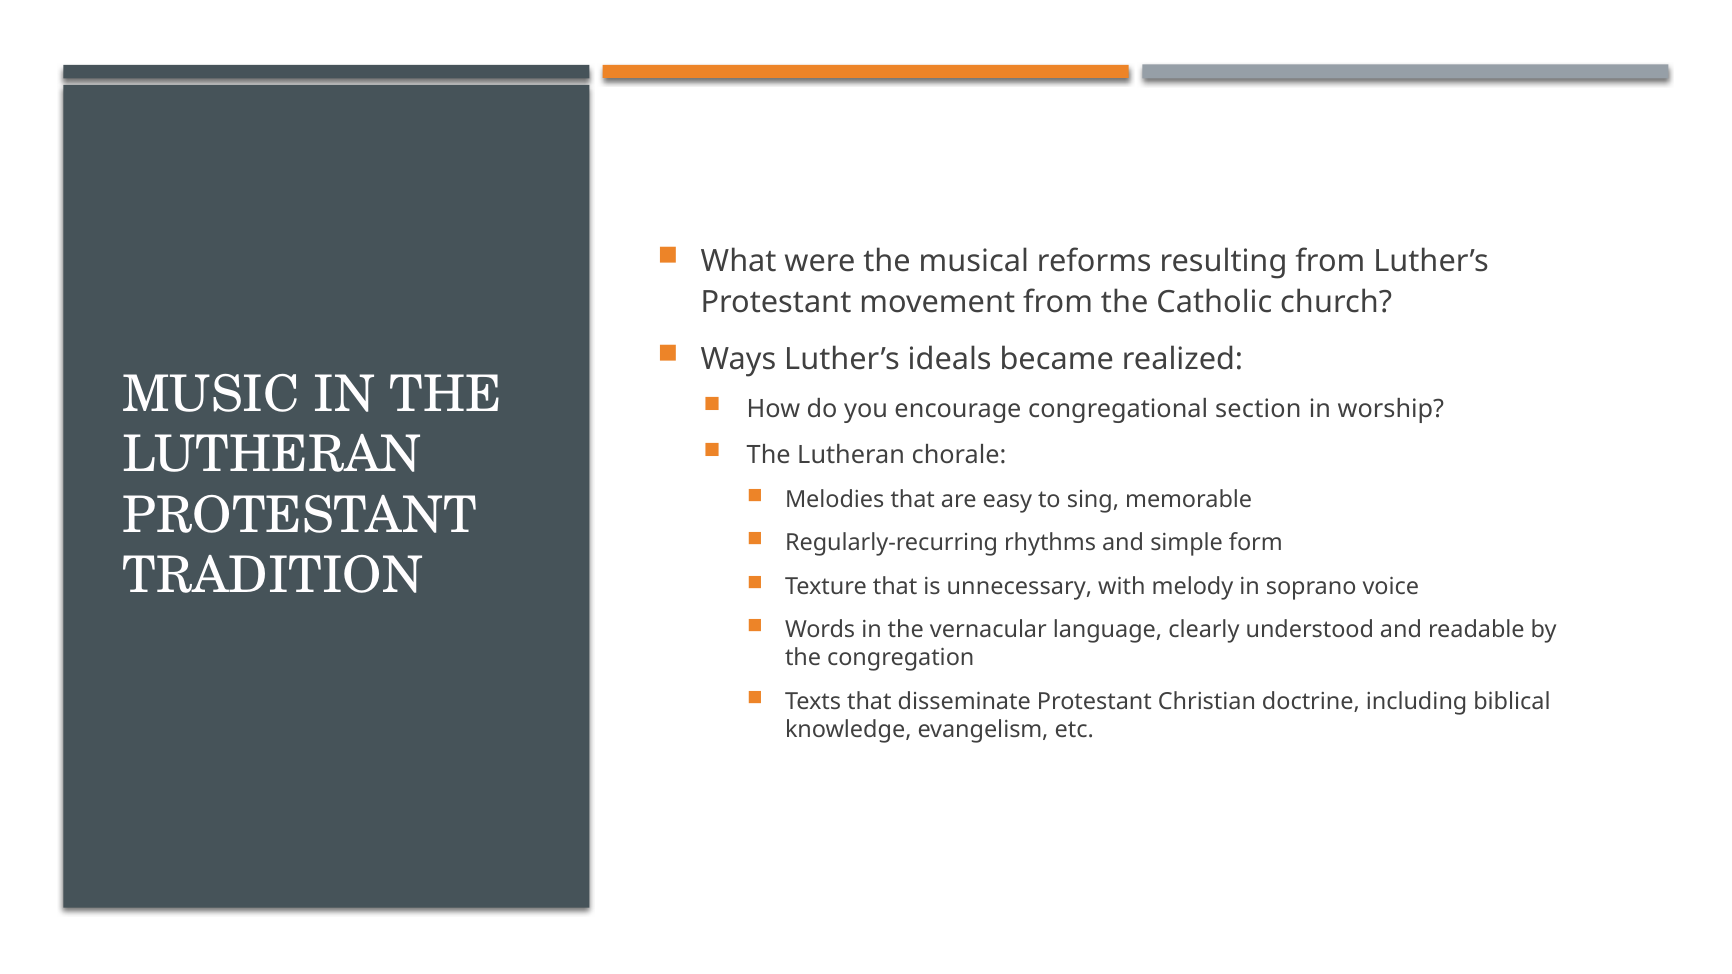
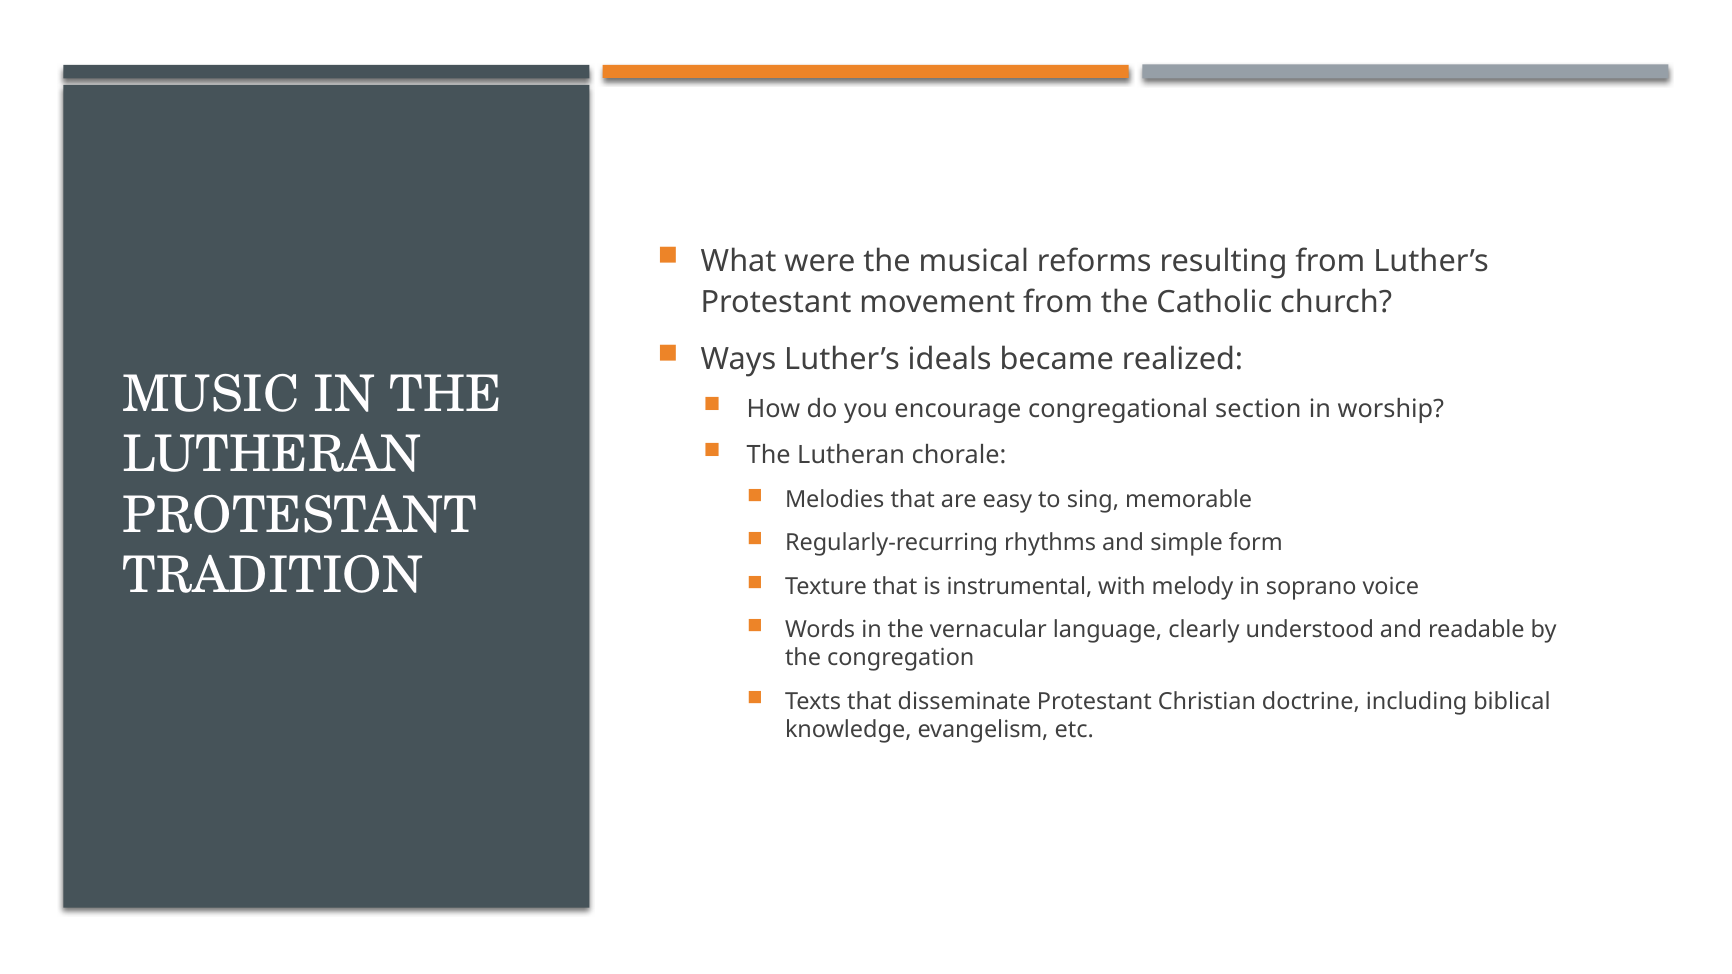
unnecessary: unnecessary -> instrumental
